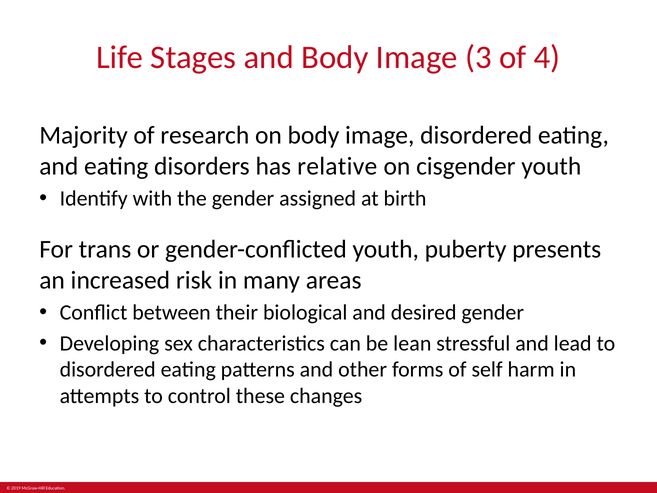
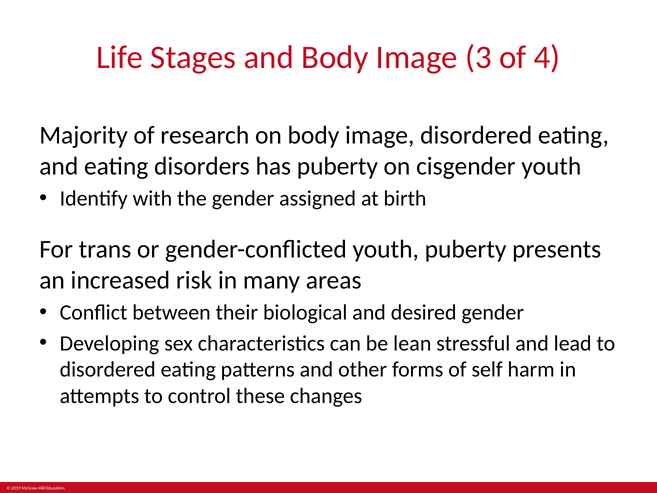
has relative: relative -> puberty
